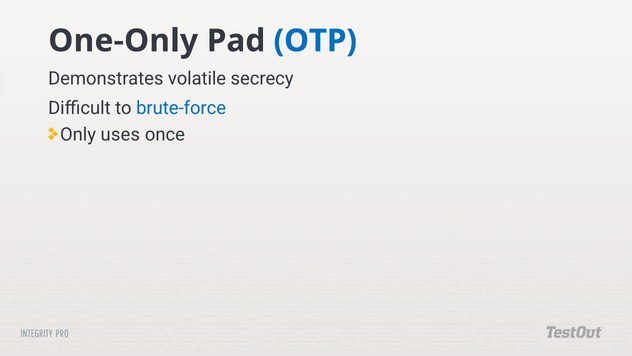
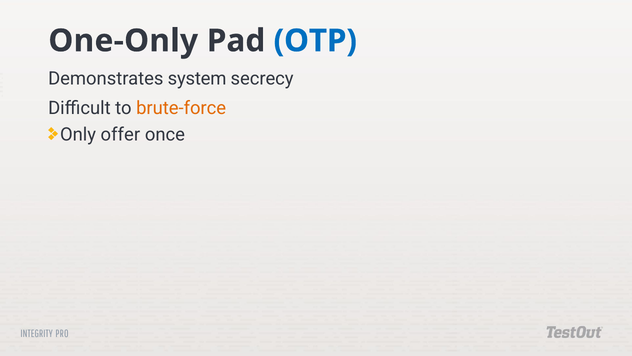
volatile: volatile -> system
brute-force colour: blue -> orange
uses: uses -> offer
